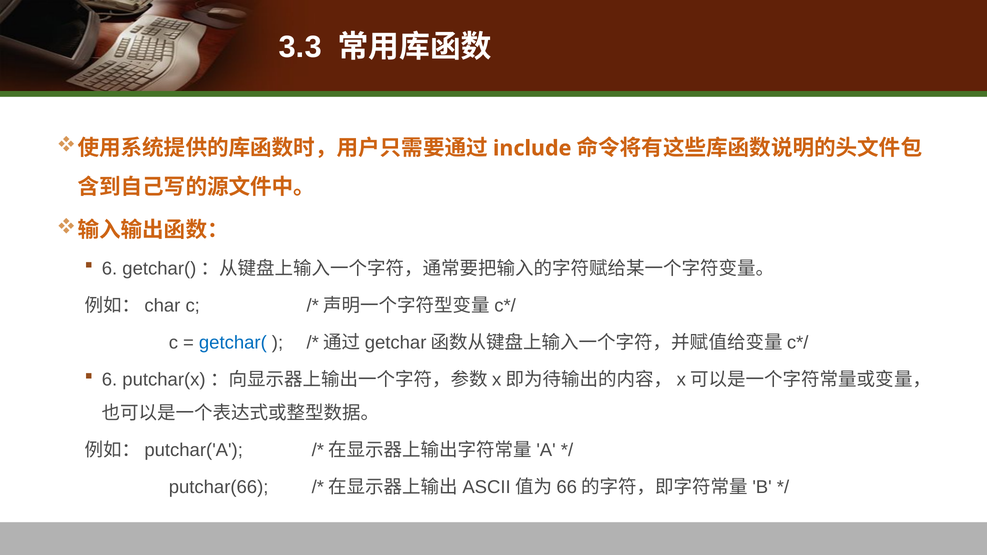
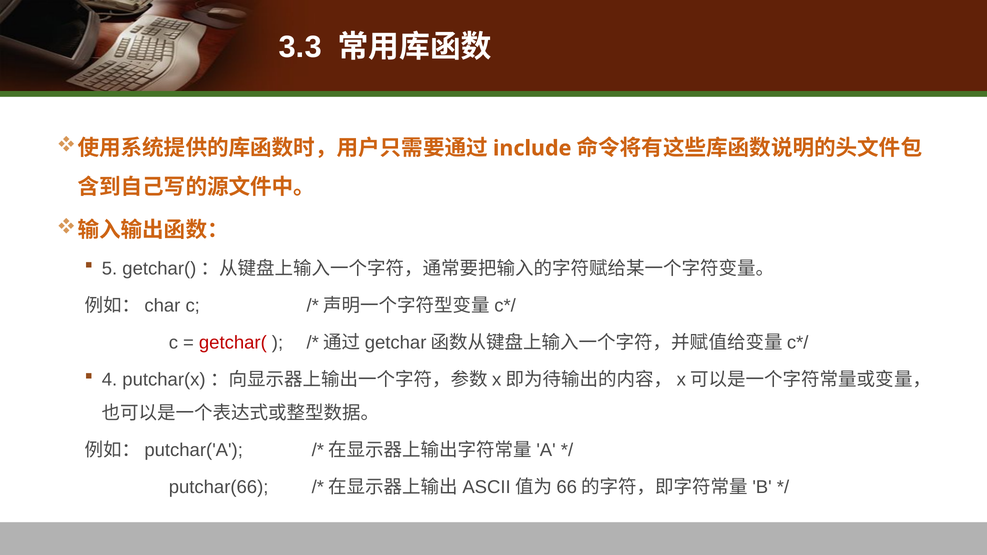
6 at (110, 269): 6 -> 5
getchar( colour: blue -> red
6 at (110, 380): 6 -> 4
